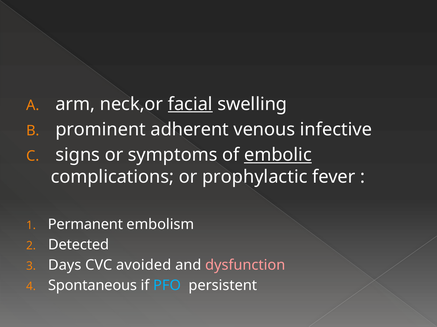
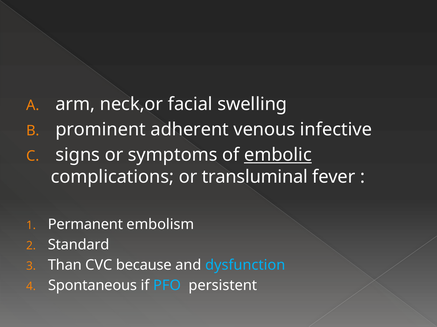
facial underline: present -> none
prophylactic: prophylactic -> transluminal
Detected: Detected -> Standard
Days: Days -> Than
avoided: avoided -> because
dysfunction colour: pink -> light blue
